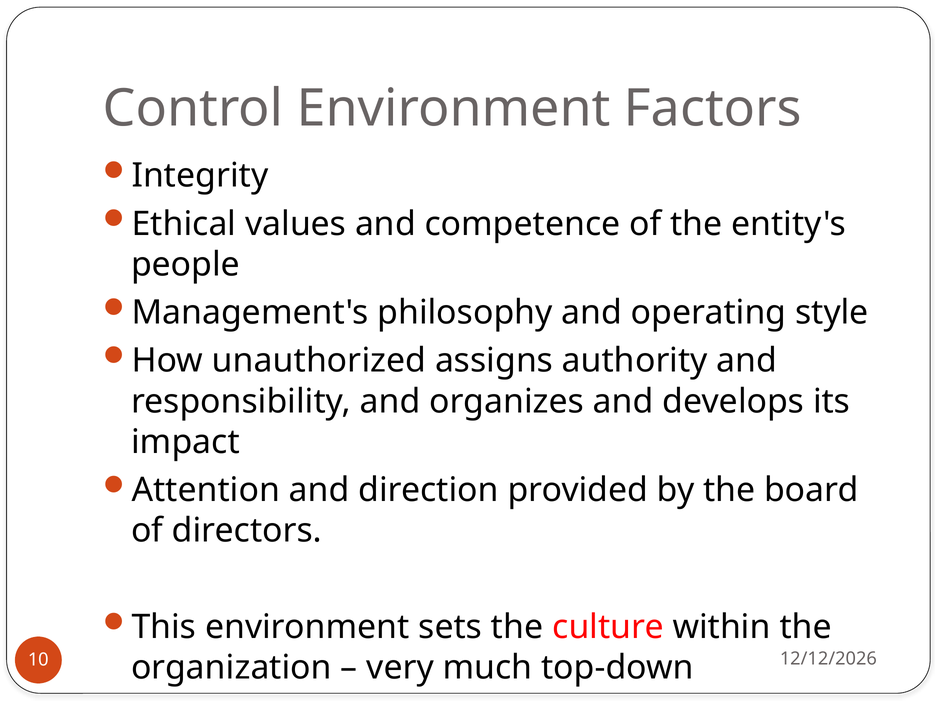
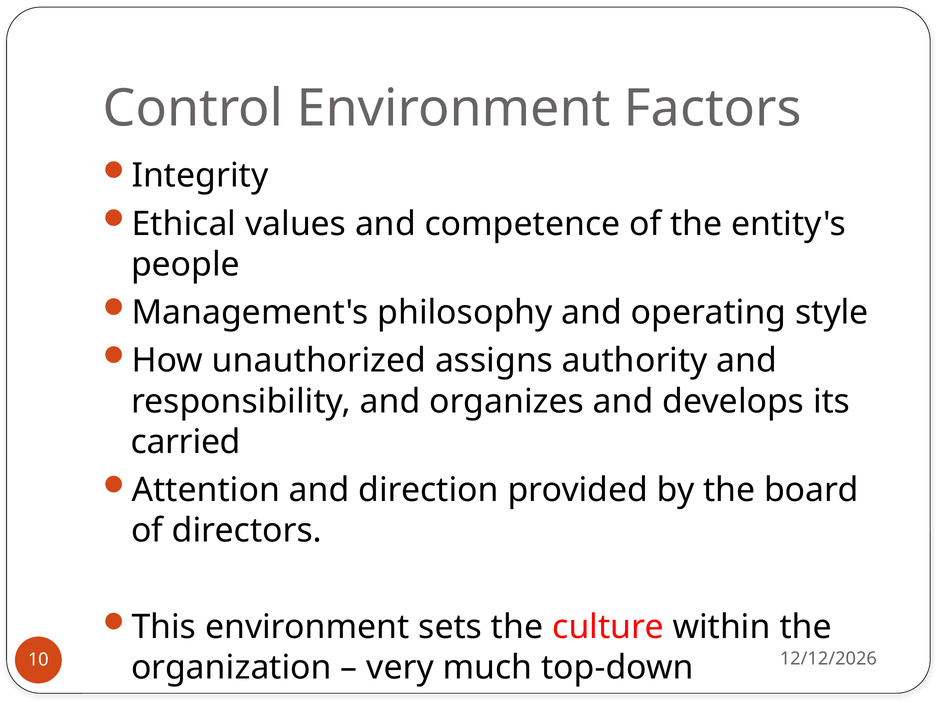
impact: impact -> carried
